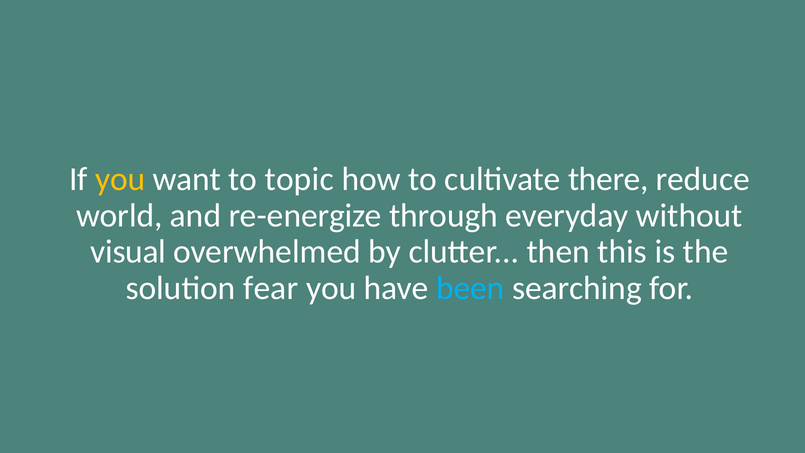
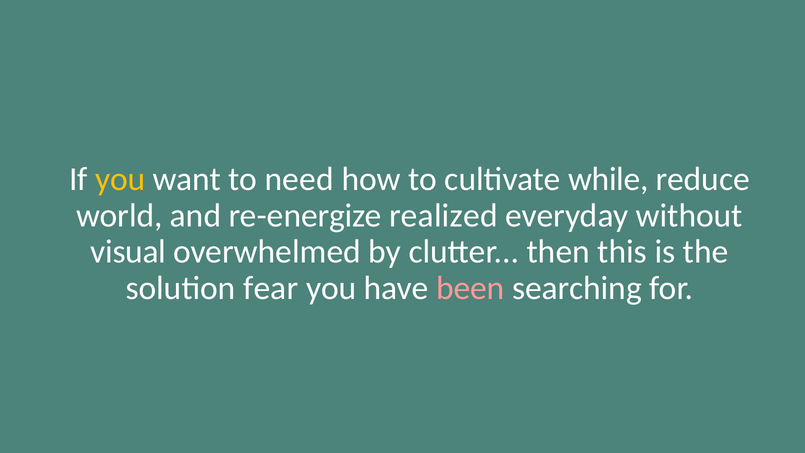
topic: topic -> need
there: there -> while
through: through -> realized
been colour: light blue -> pink
